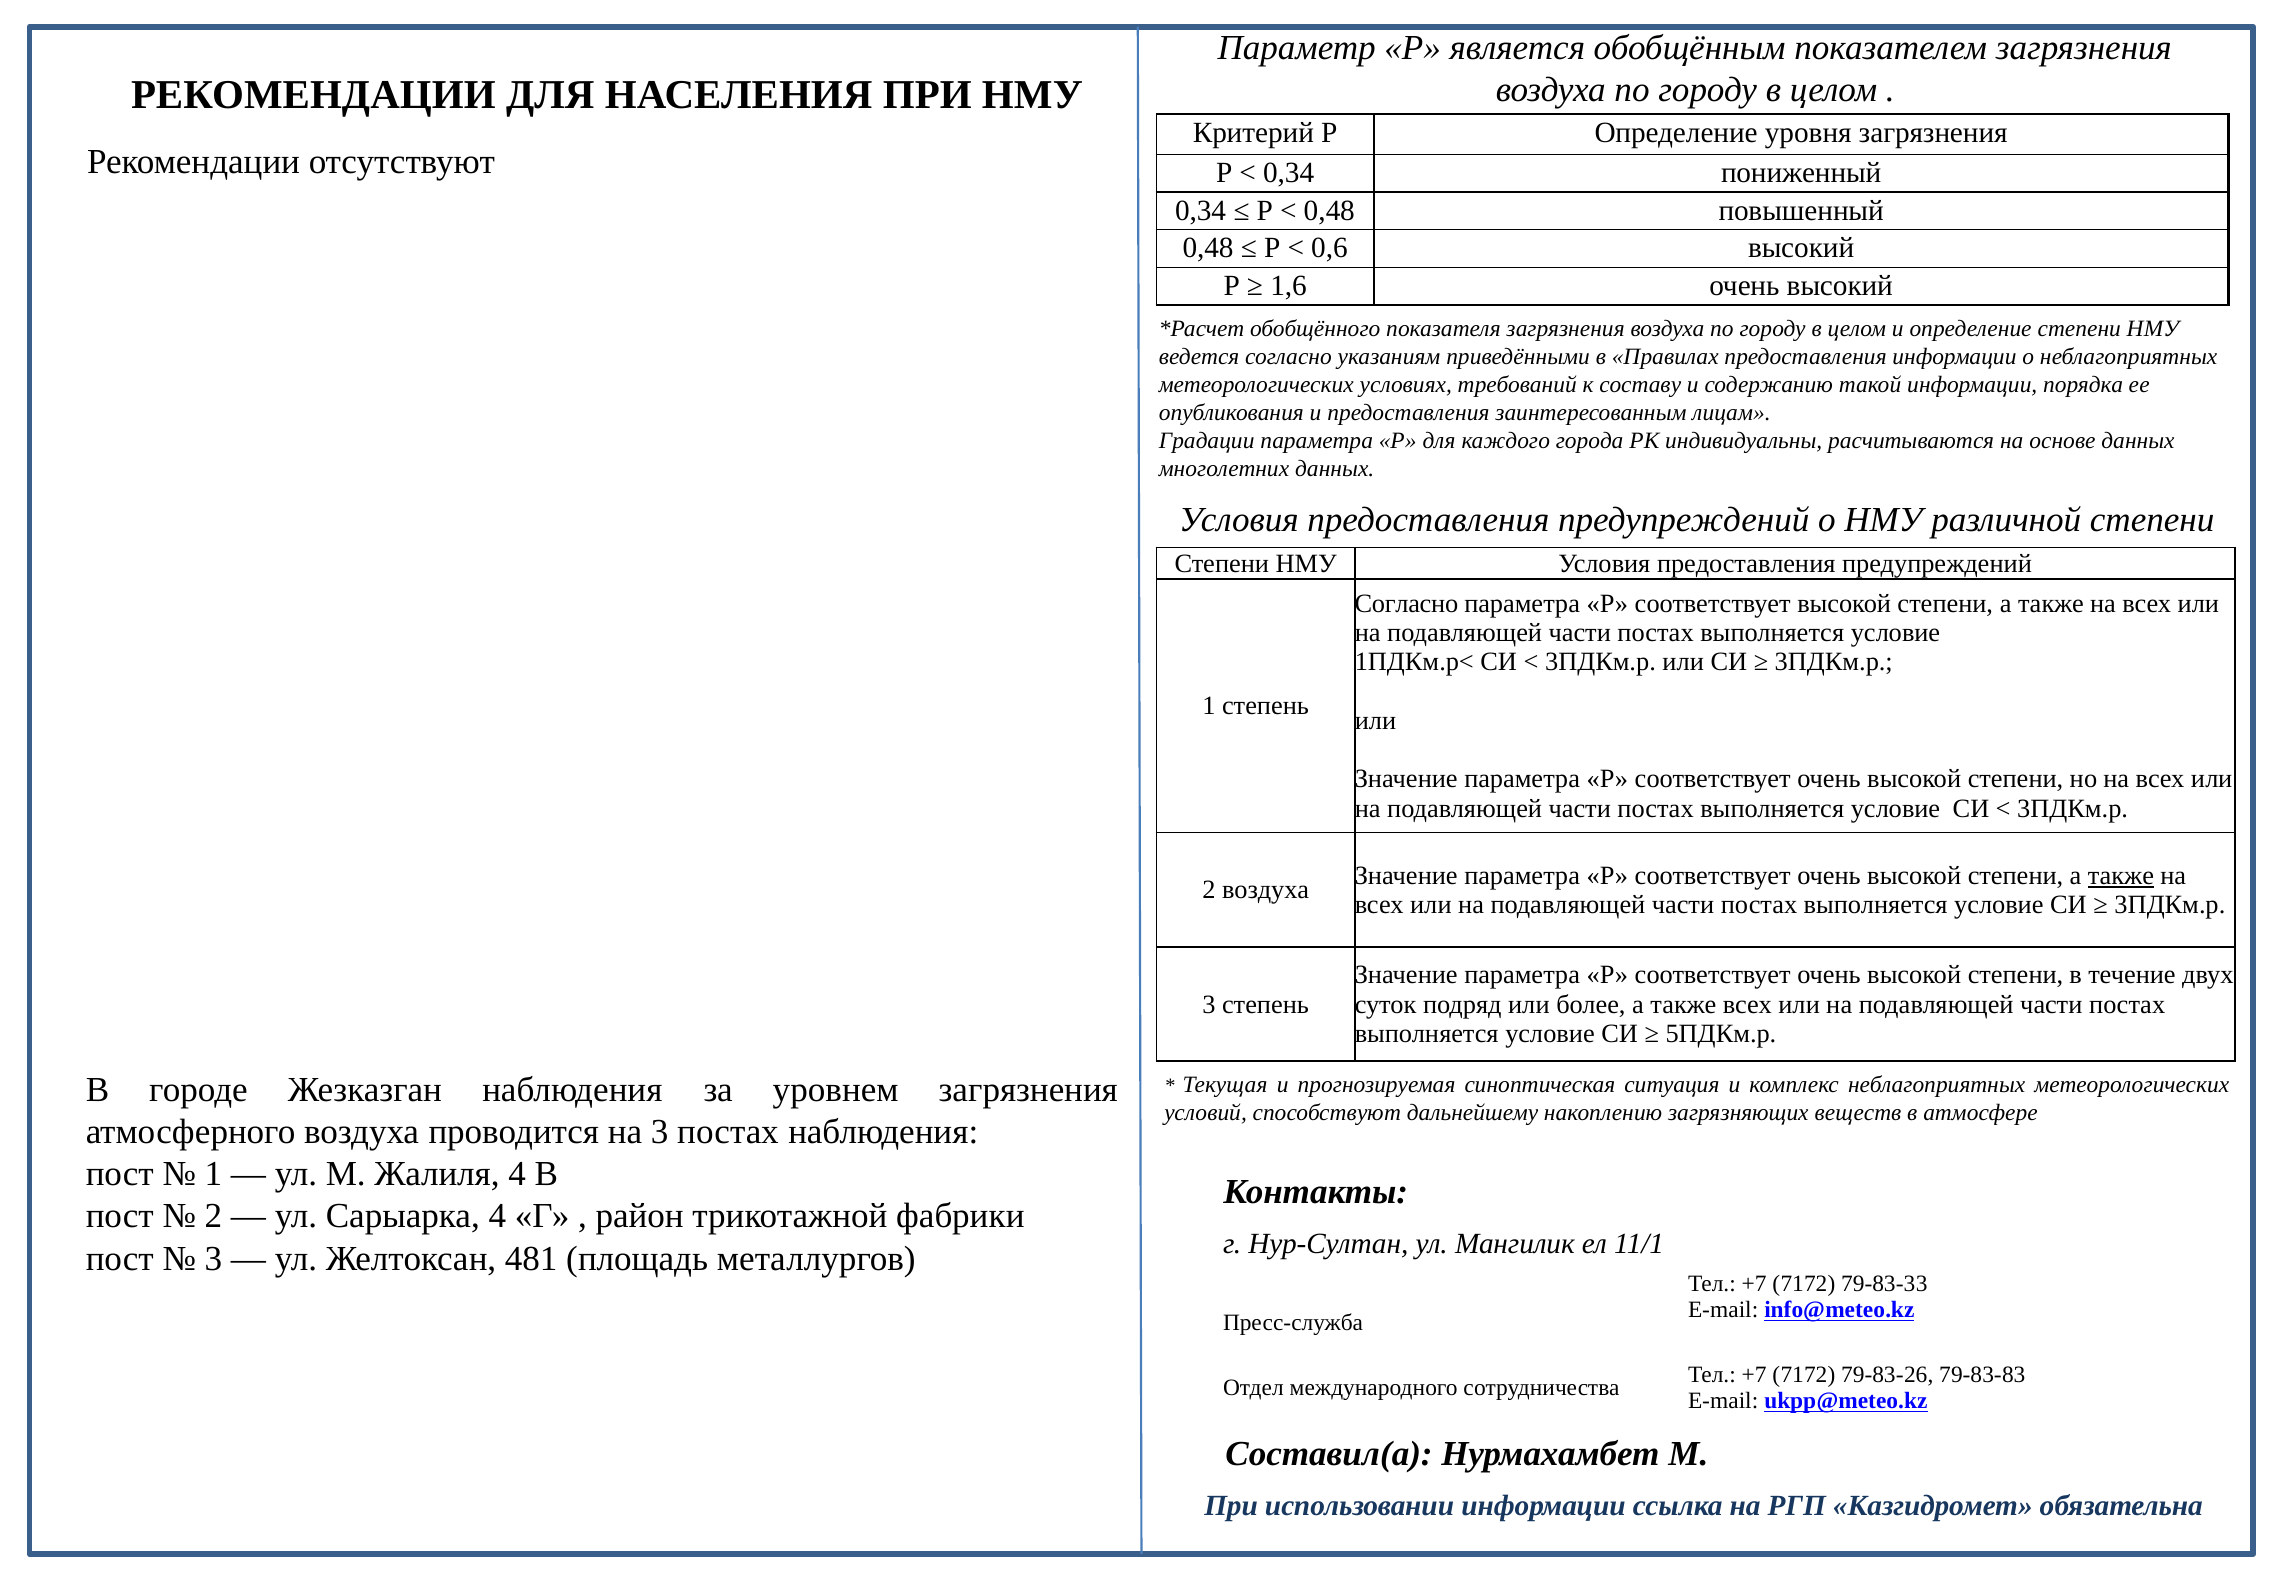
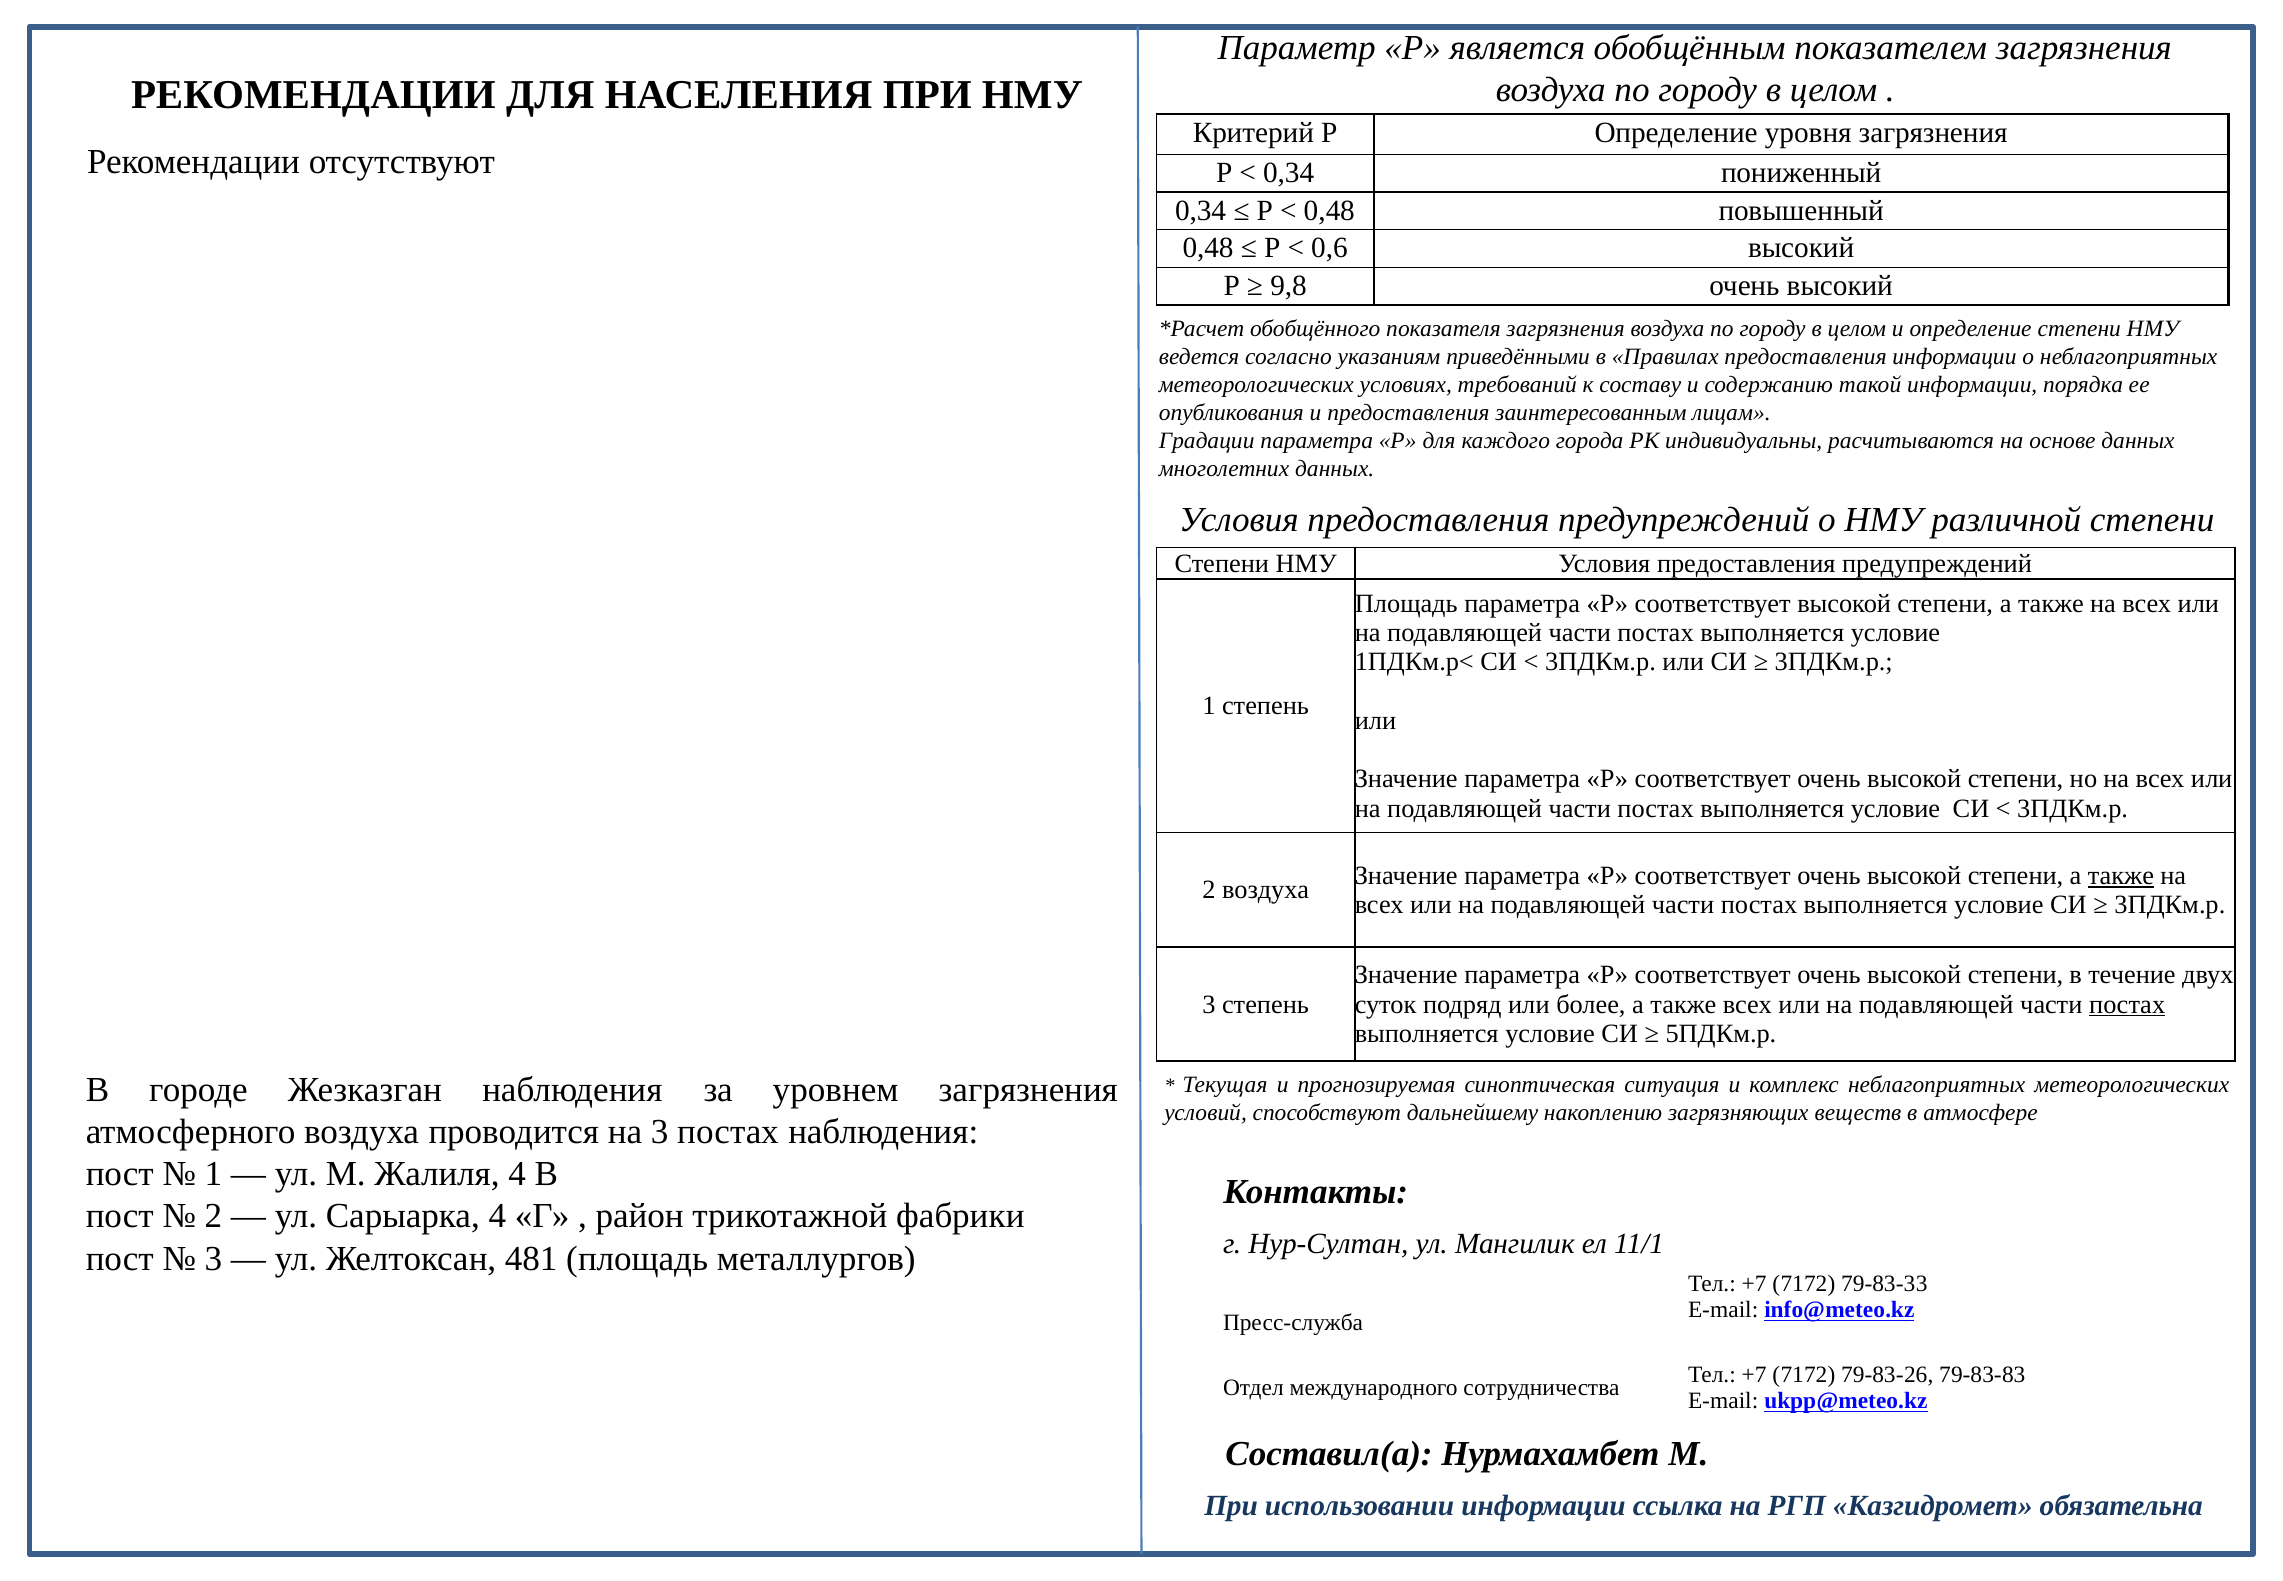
1,6: 1,6 -> 9,8
Согласно at (1406, 604): Согласно -> Площадь
постах at (2127, 1004) underline: none -> present
